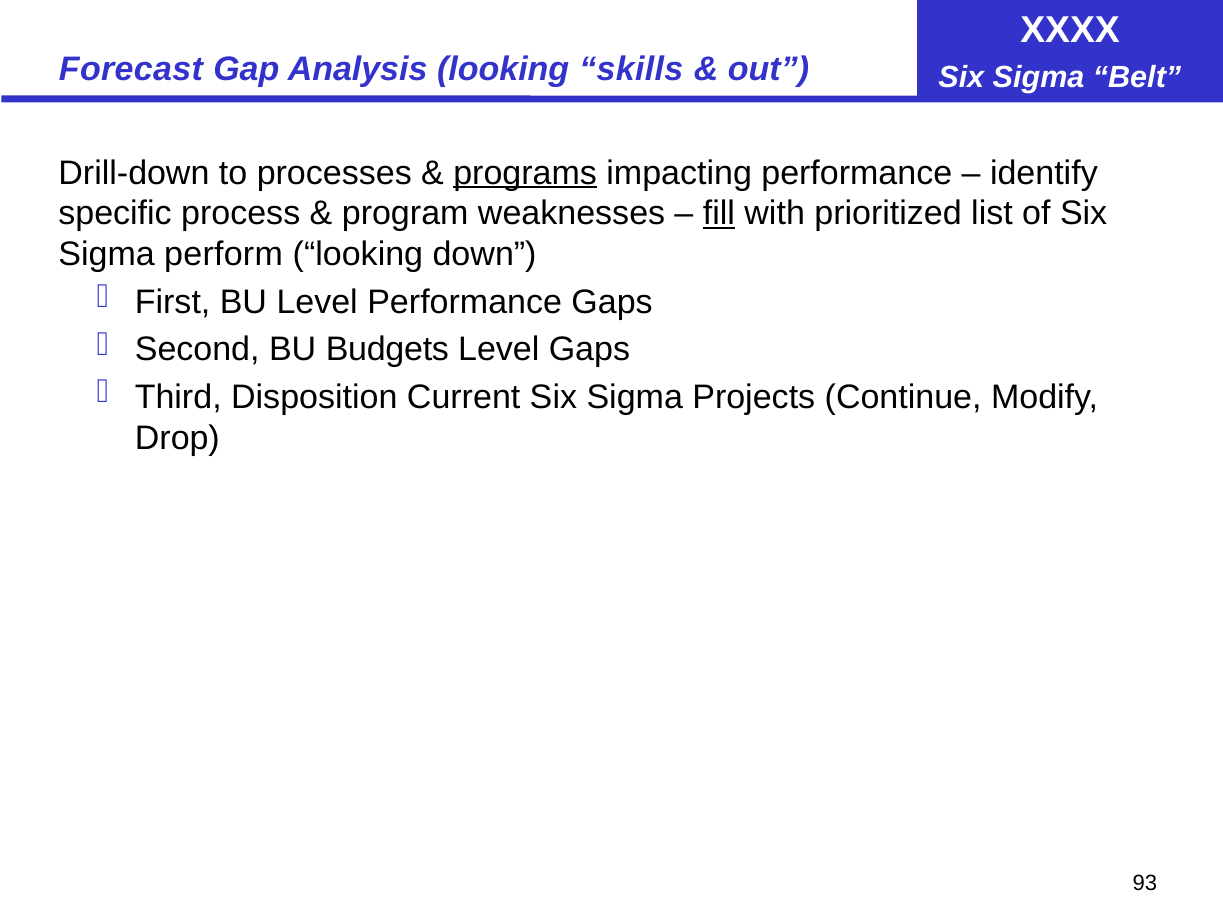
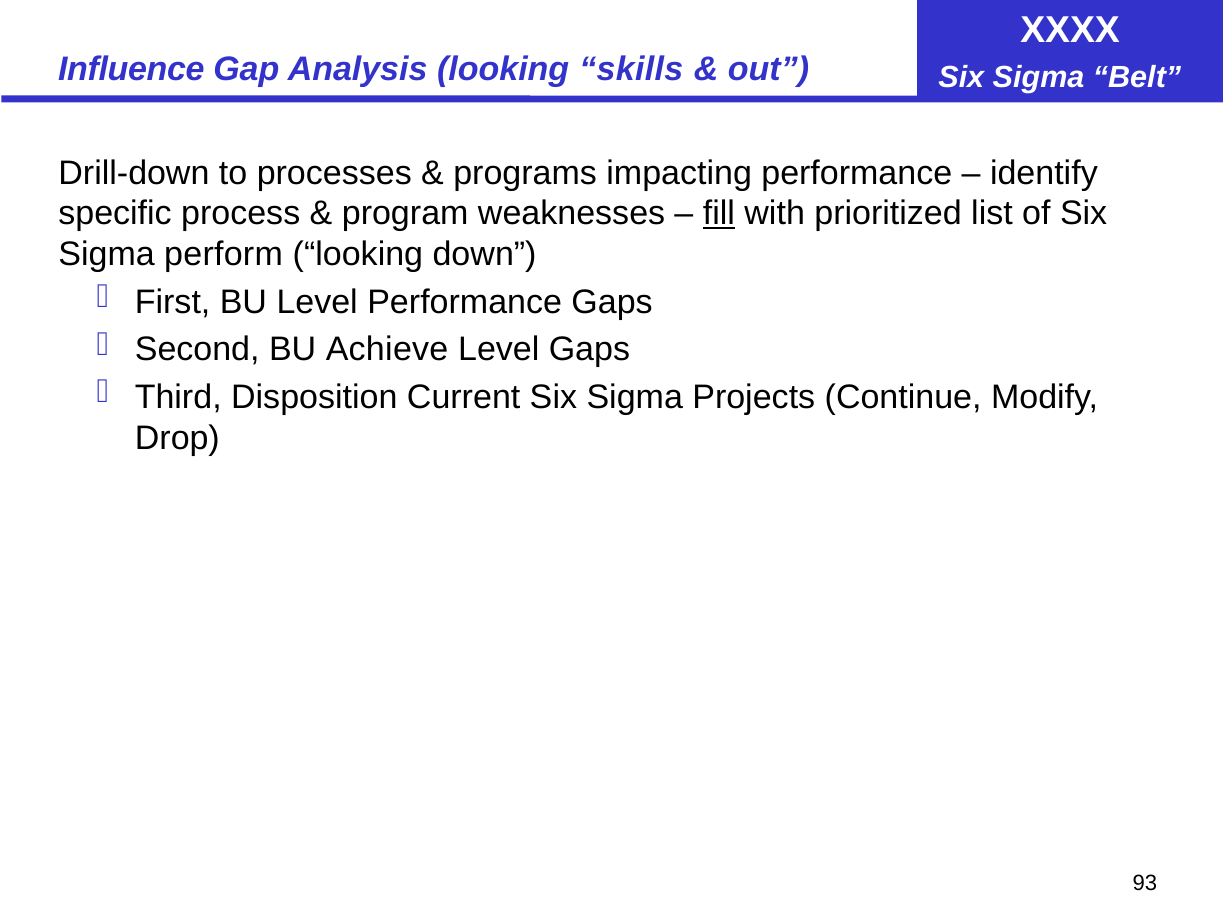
Forecast: Forecast -> Influence
programs underline: present -> none
Budgets: Budgets -> Achieve
